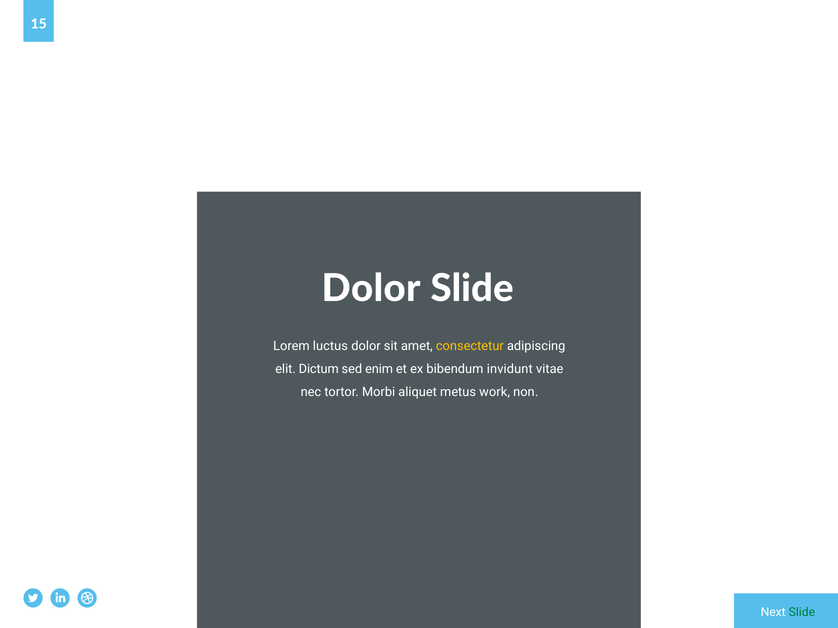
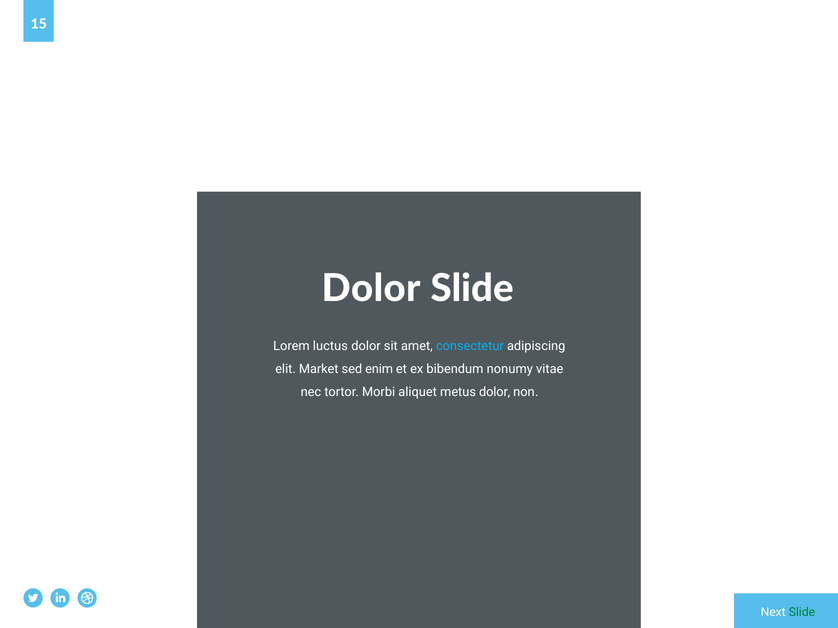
consectetur colour: yellow -> light blue
Dictum: Dictum -> Market
invidunt: invidunt -> nonumy
metus work: work -> dolor
